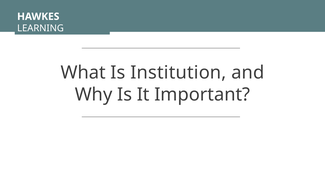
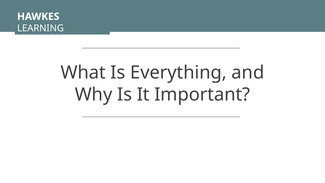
Institution: Institution -> Everything
